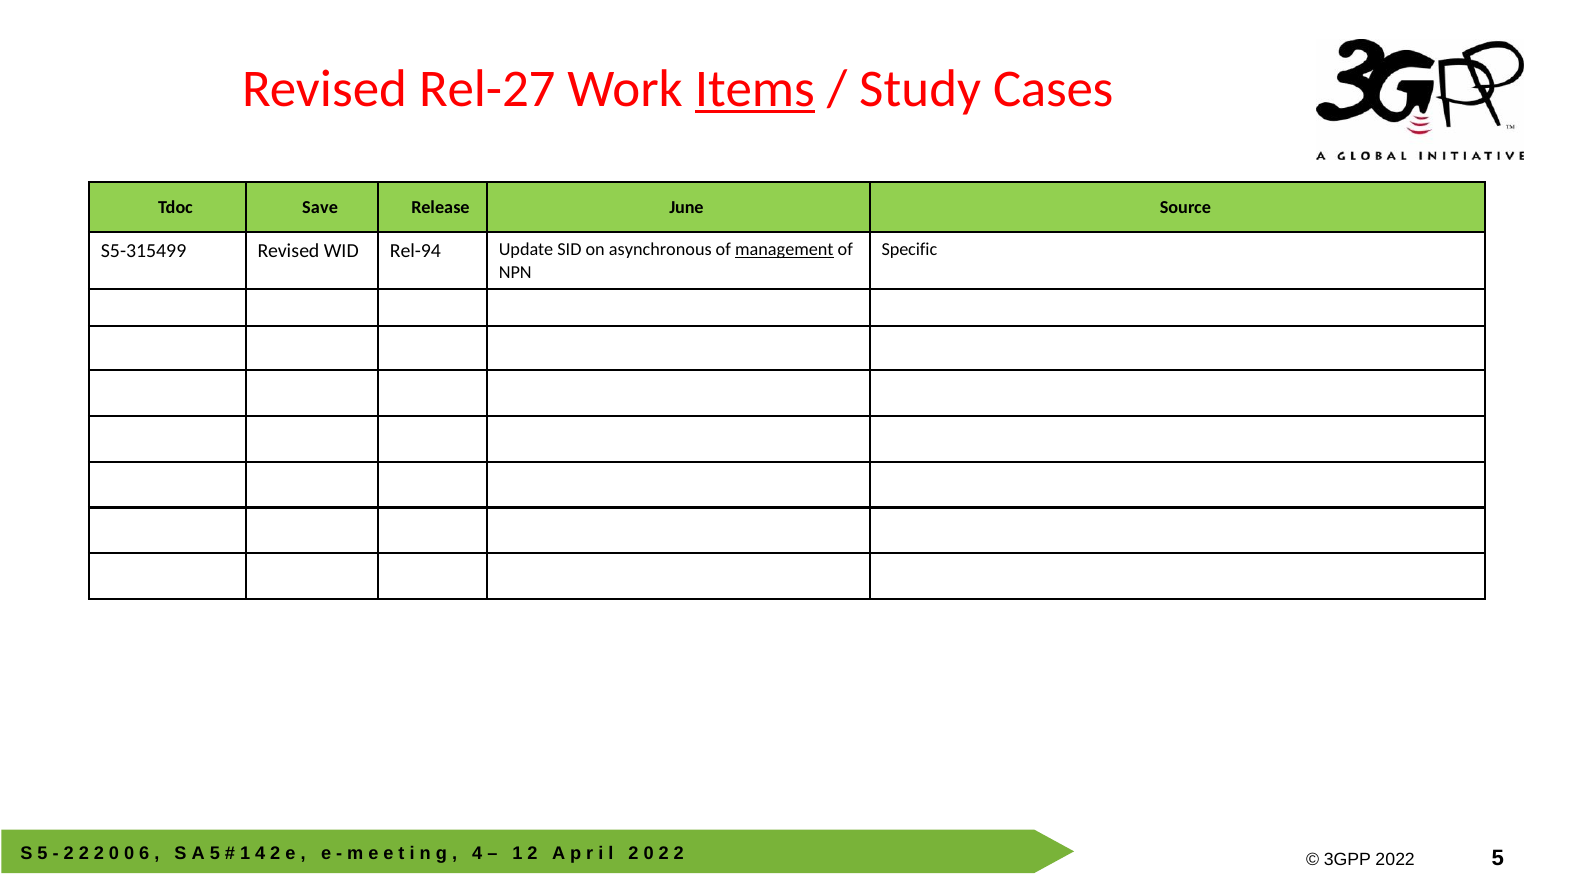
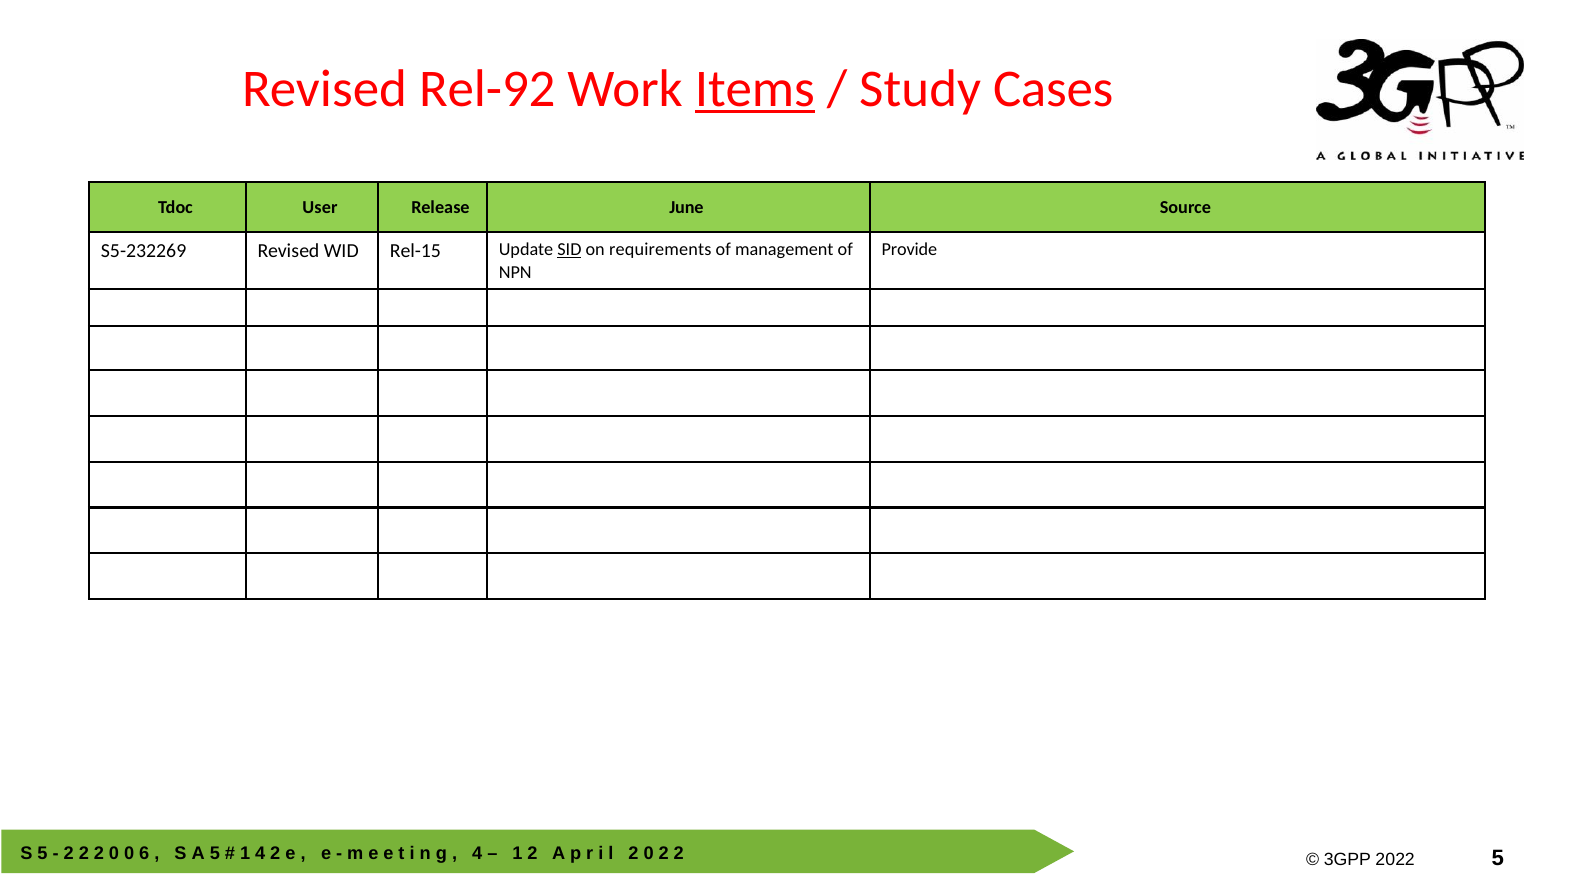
Rel-27: Rel-27 -> Rel-92
Save: Save -> User
Specific: Specific -> Provide
S5-315499: S5-315499 -> S5-232269
Rel-94: Rel-94 -> Rel-15
SID underline: none -> present
asynchronous: asynchronous -> requirements
management underline: present -> none
